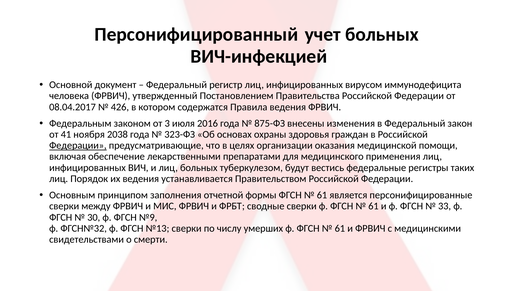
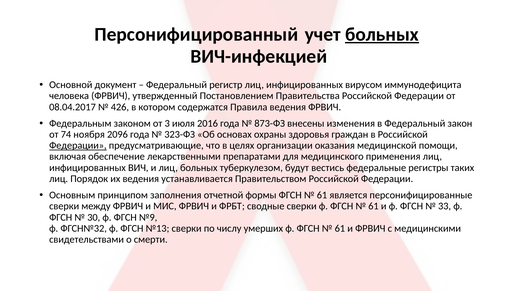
больных at (382, 34) underline: none -> present
875-ФЗ: 875-ФЗ -> 873-ФЗ
41: 41 -> 74
2038: 2038 -> 2096
